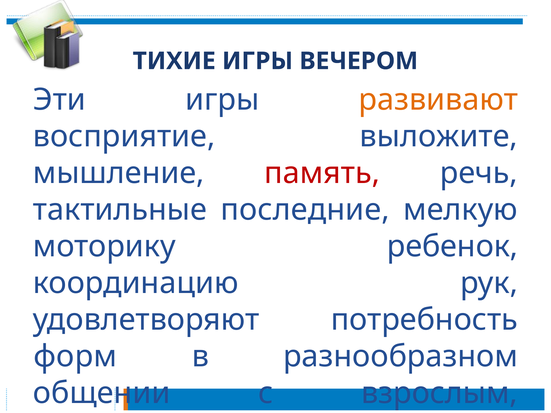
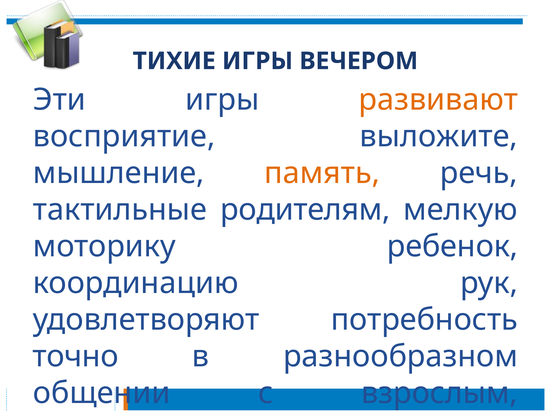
память colour: red -> orange
последние: последние -> родителям
форм: форм -> точно
